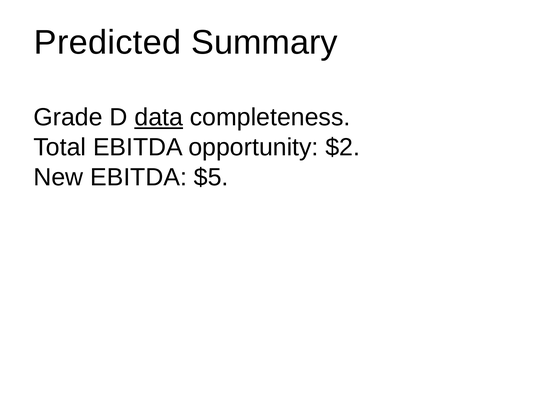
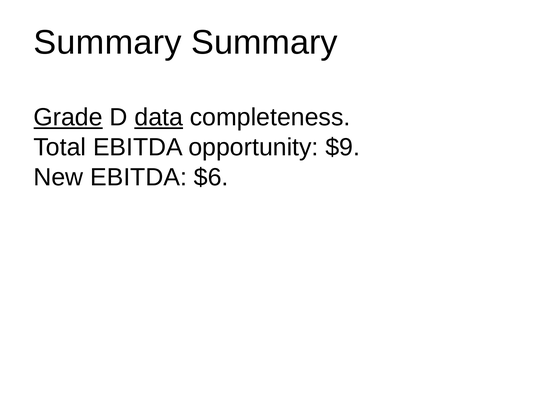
Predicted at (108, 43): Predicted -> Summary
Grade underline: none -> present
$2: $2 -> $9
$5: $5 -> $6
